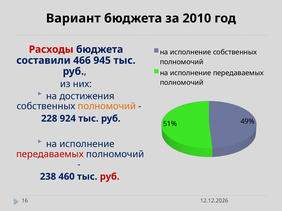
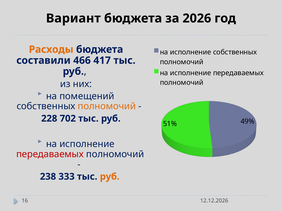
2010: 2010 -> 2026
Расходы colour: red -> orange
945: 945 -> 417
достижения: достижения -> помещений
924: 924 -> 702
460: 460 -> 333
руб at (110, 177) colour: red -> orange
